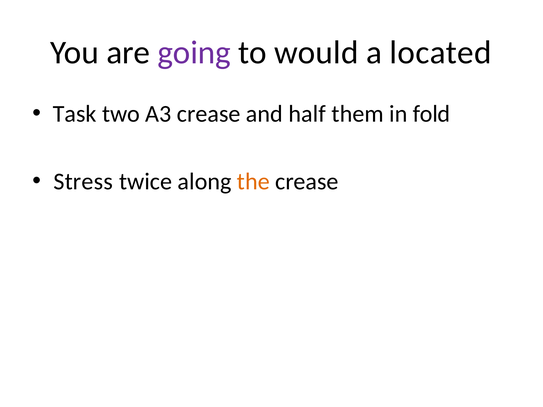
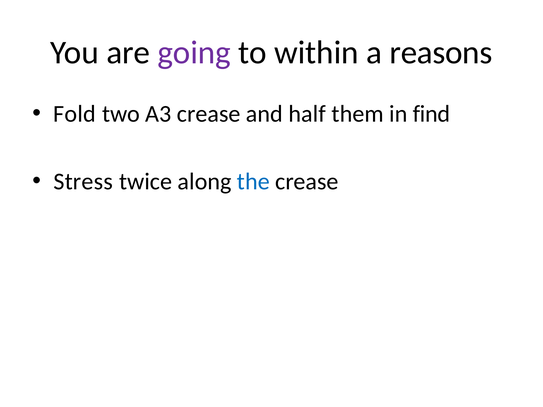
would: would -> within
located: located -> reasons
Task: Task -> Fold
fold: fold -> find
the colour: orange -> blue
